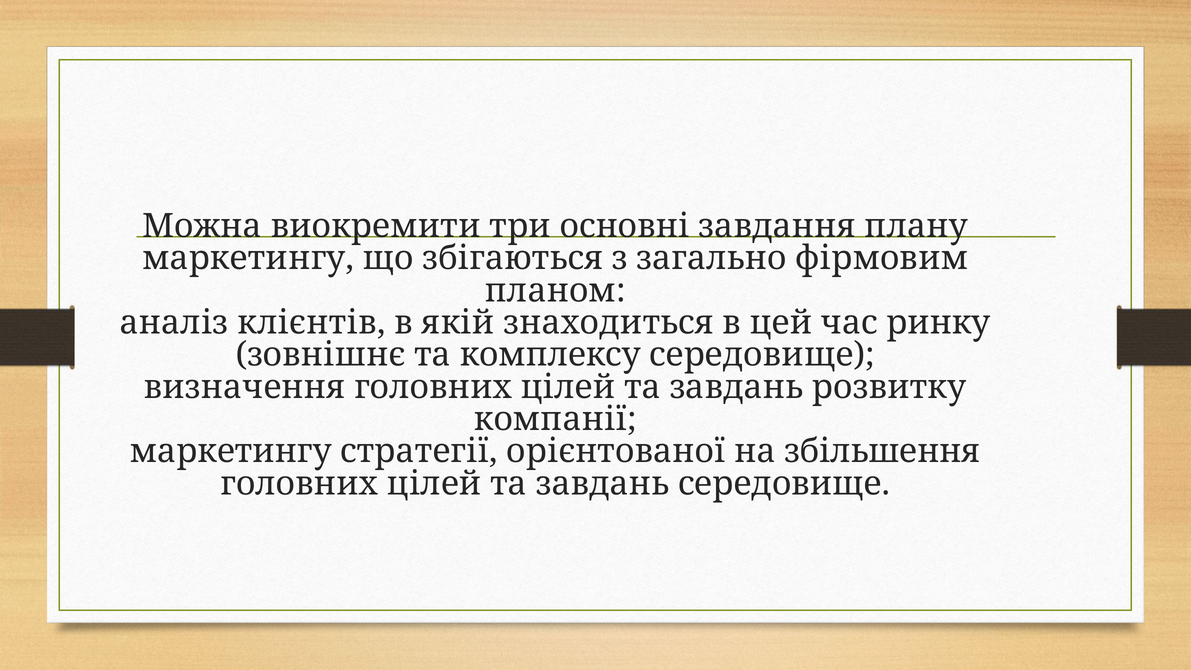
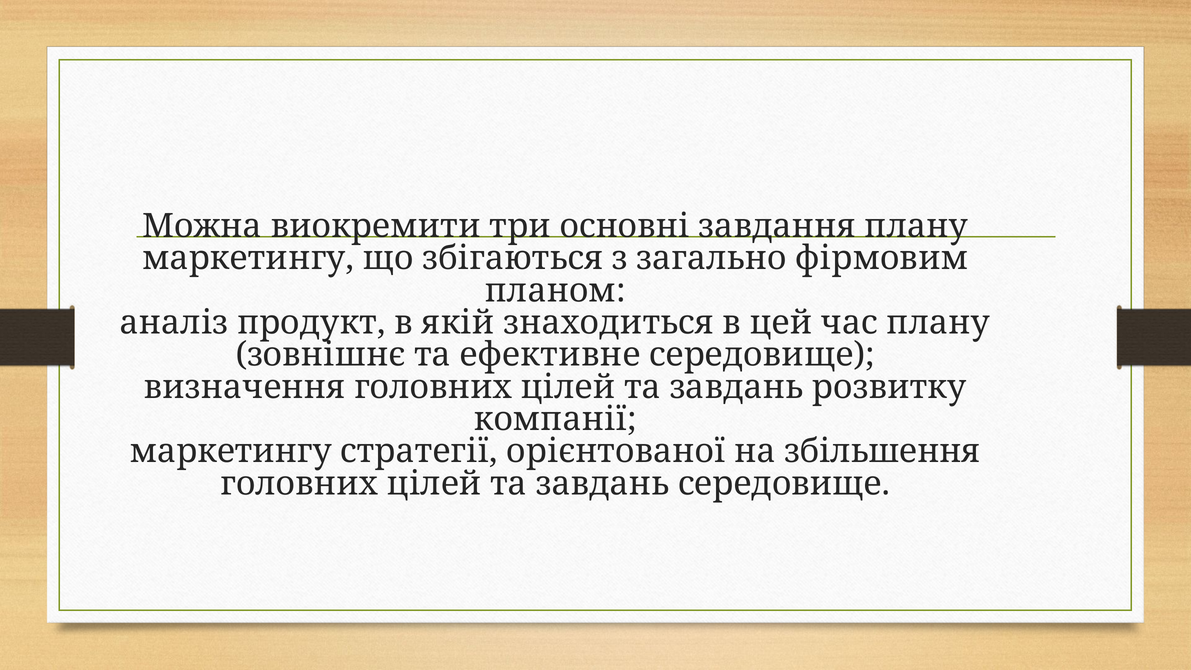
клієнтів: клієнтів -> продукт
час ринку: ринку -> плану
комплексу: комплексу -> ефективне
